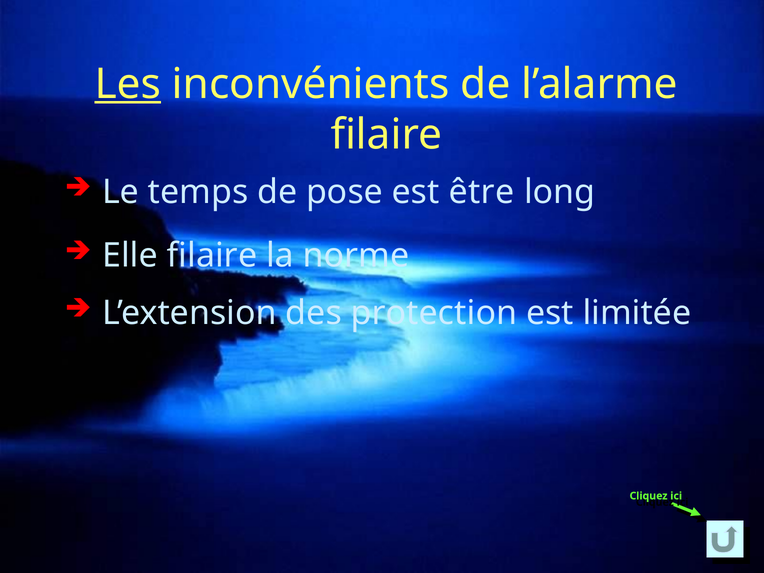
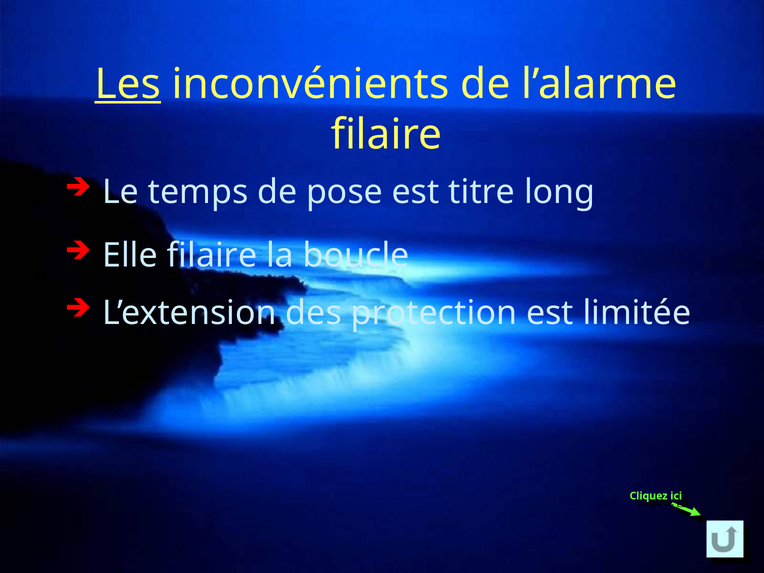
être: être -> titre
norme: norme -> boucle
ici at (683, 502) underline: none -> present
